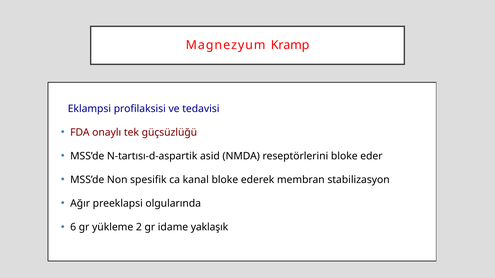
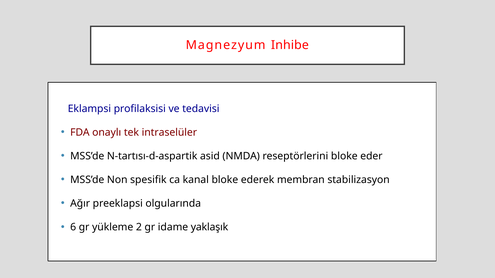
Kramp: Kramp -> Inhibe
güçsüzlüğü: güçsüzlüğü -> intraselüler
